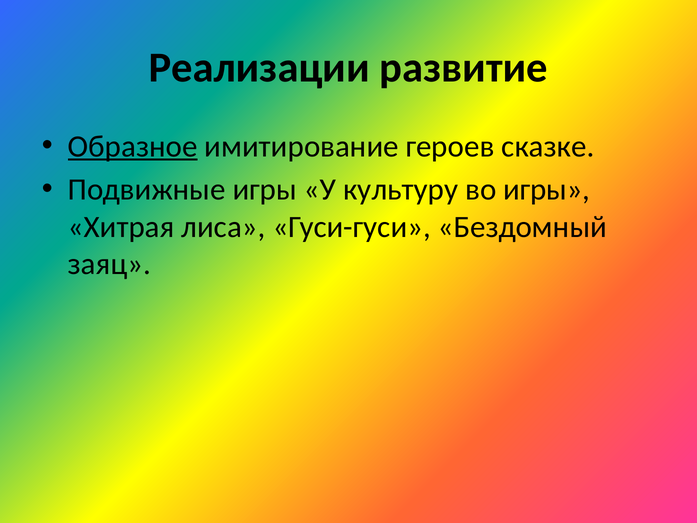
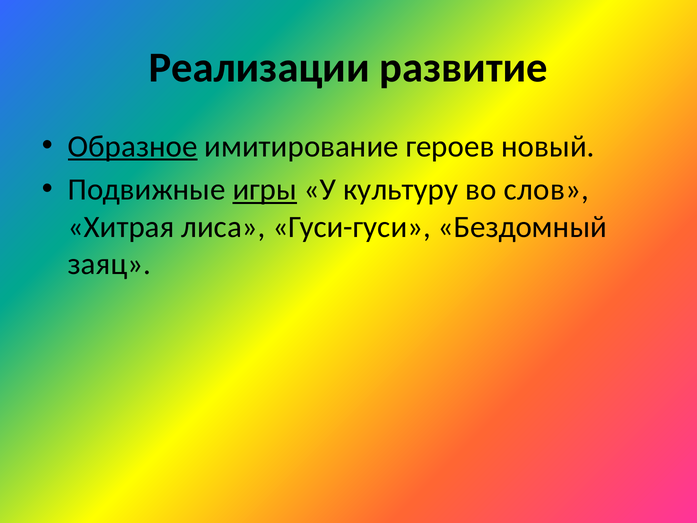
сказке: сказке -> новый
игры at (265, 190) underline: none -> present
во игры: игры -> слов
